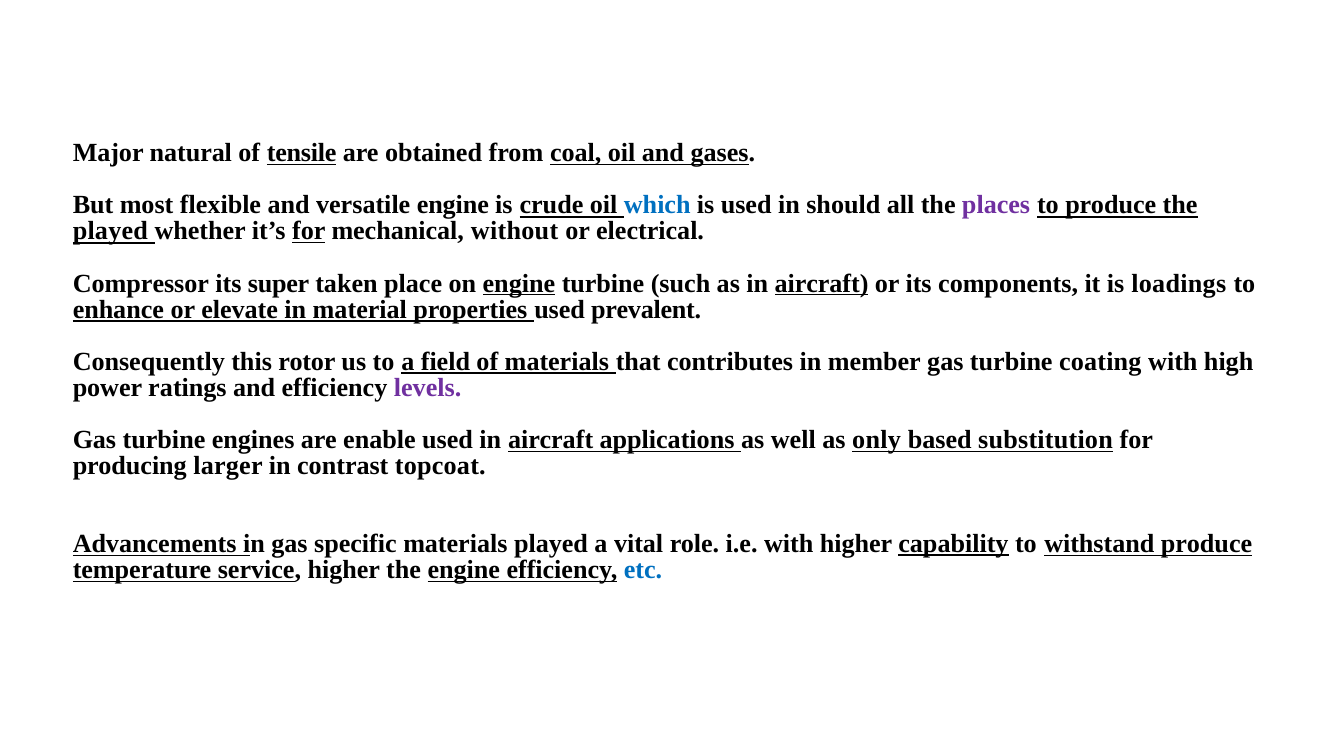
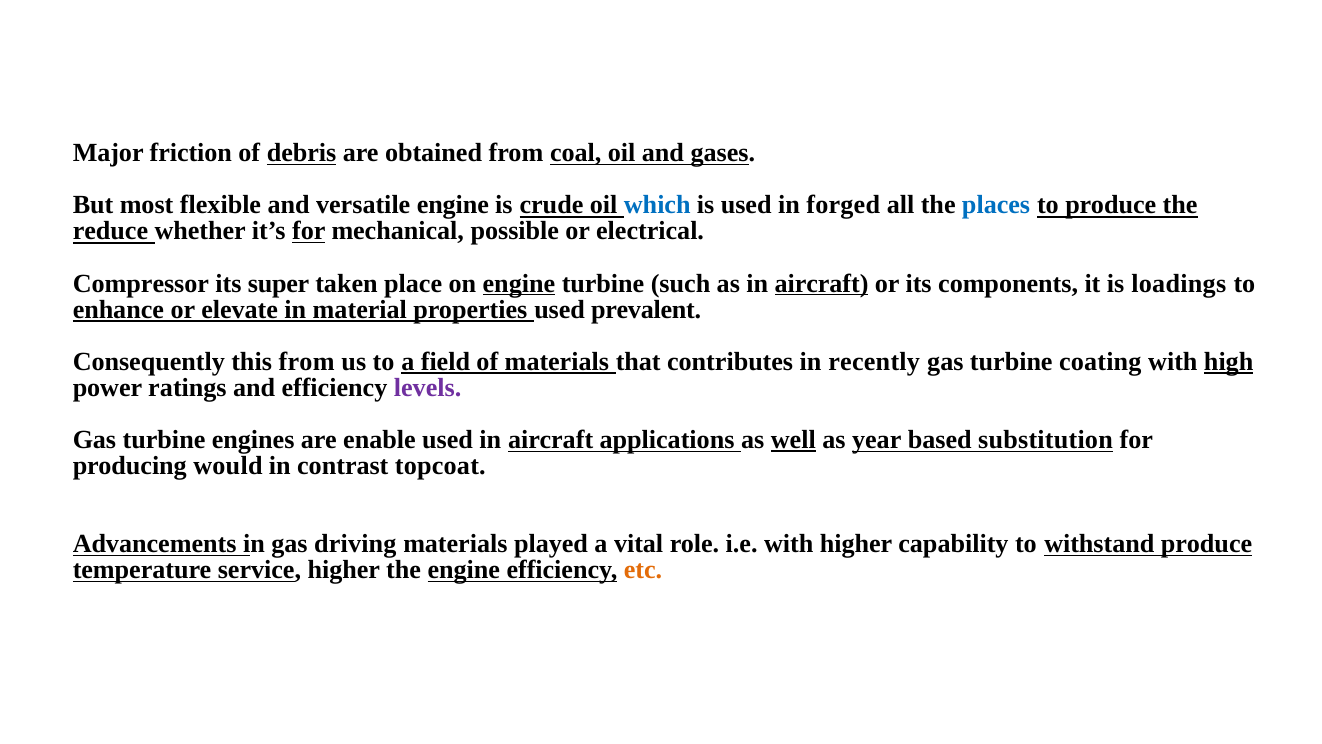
natural: natural -> friction
tensile: tensile -> debris
should: should -> forged
places colour: purple -> blue
played at (110, 231): played -> reduce
without: without -> possible
this rotor: rotor -> from
member: member -> recently
high underline: none -> present
well underline: none -> present
only: only -> year
larger: larger -> would
specific: specific -> driving
capability underline: present -> none
etc colour: blue -> orange
